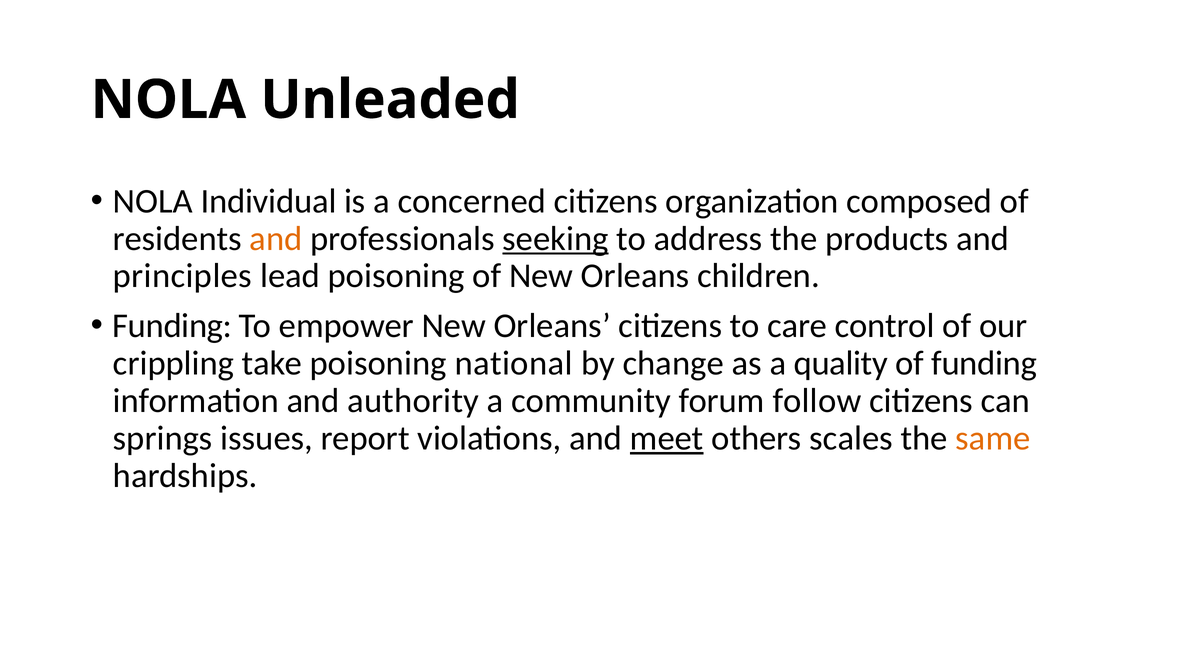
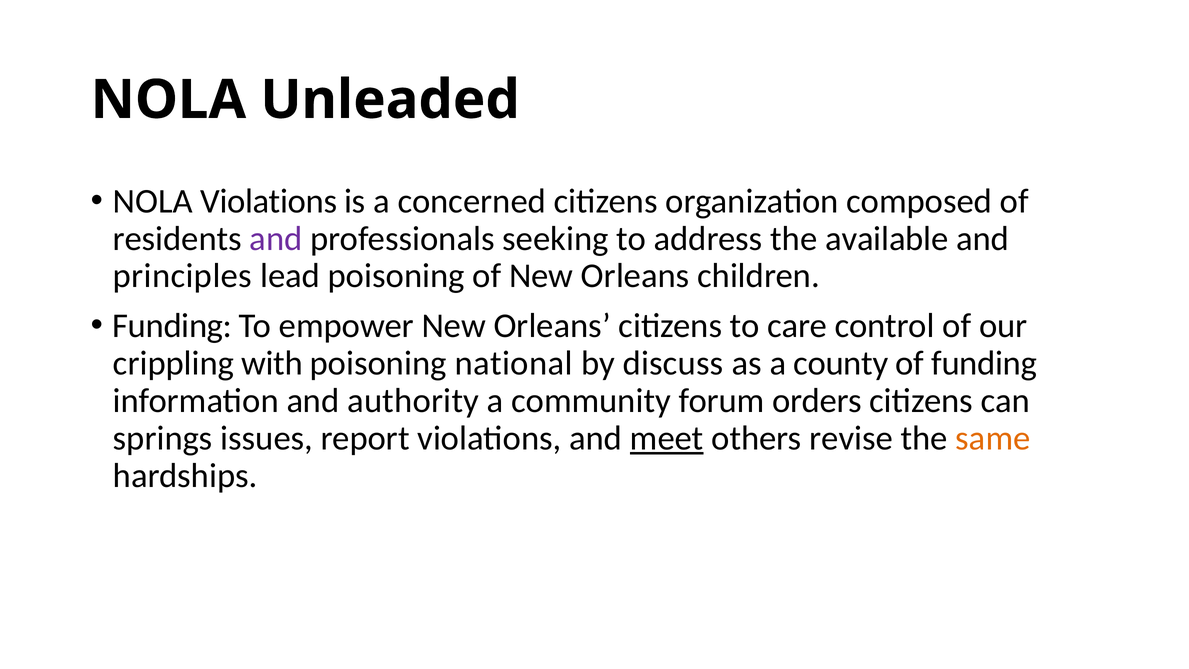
NOLA Individual: Individual -> Violations
and at (276, 238) colour: orange -> purple
seeking underline: present -> none
products: products -> available
take: take -> with
change: change -> discuss
quality: quality -> county
follow: follow -> orders
scales: scales -> revise
